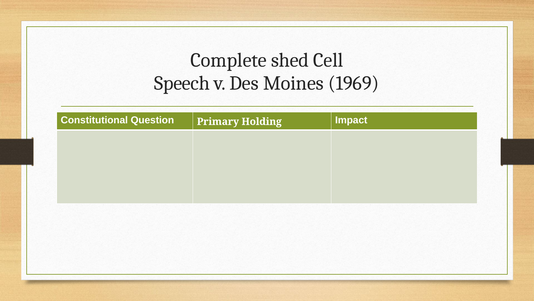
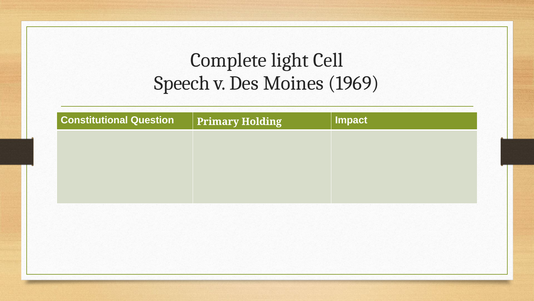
shed: shed -> light
